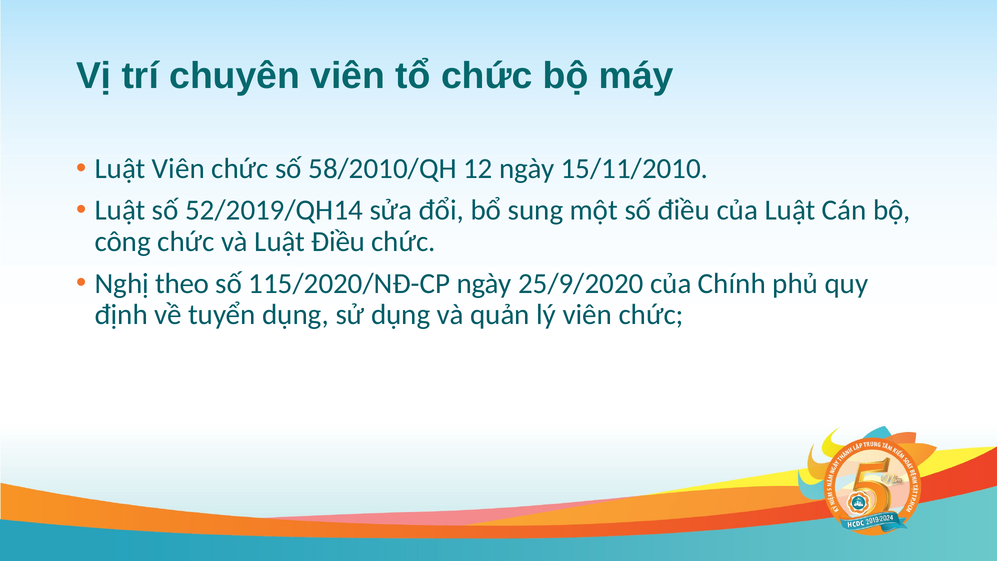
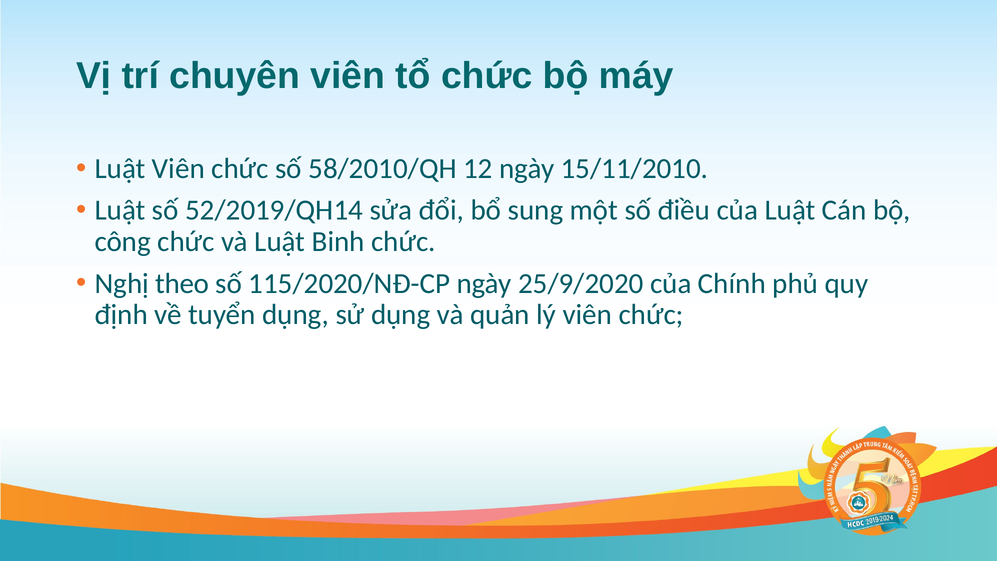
Luật Điều: Điều -> Binh
